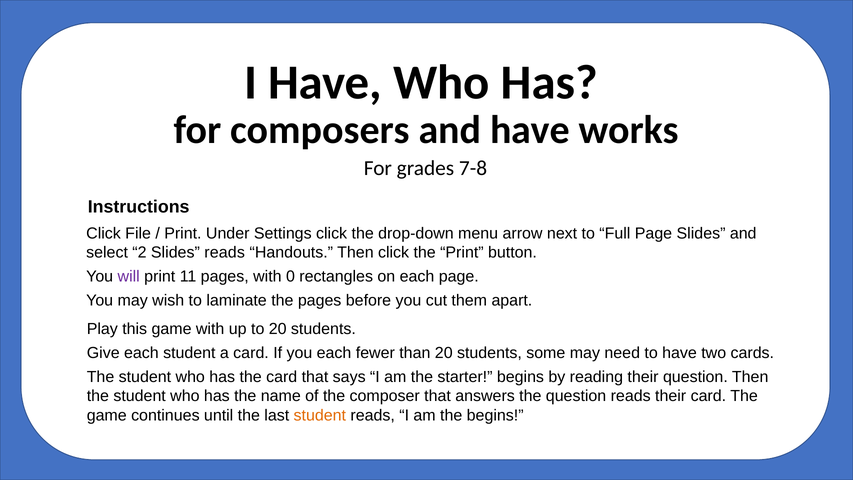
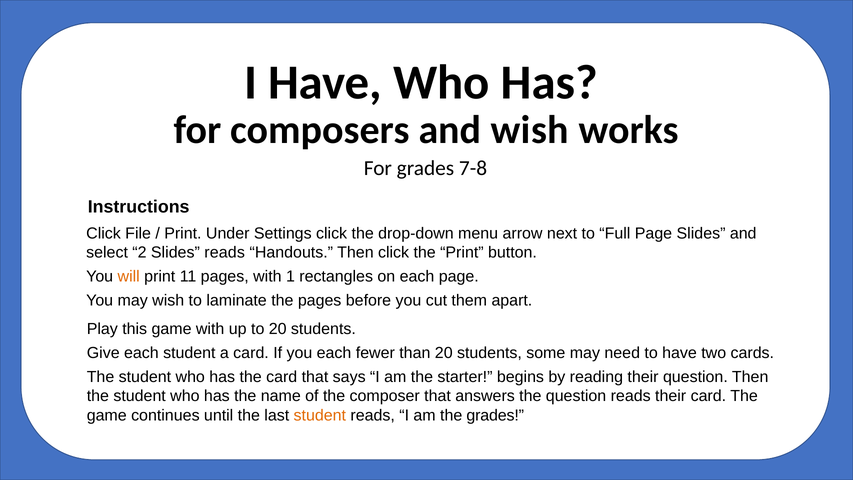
and have: have -> wish
will colour: purple -> orange
0: 0 -> 1
the begins: begins -> grades
